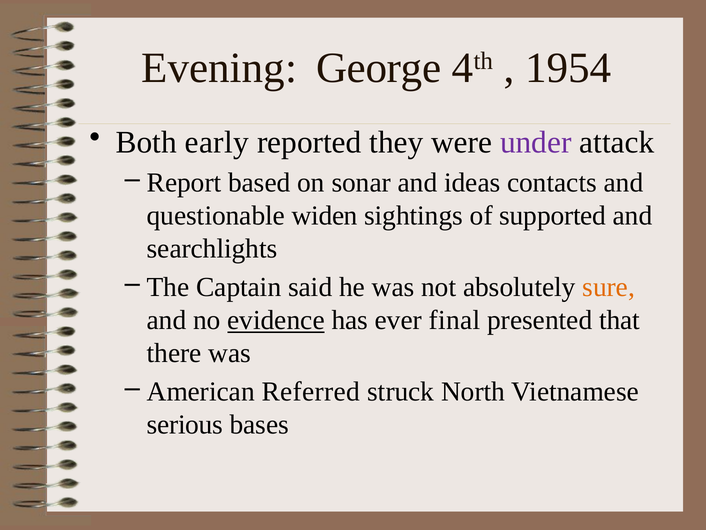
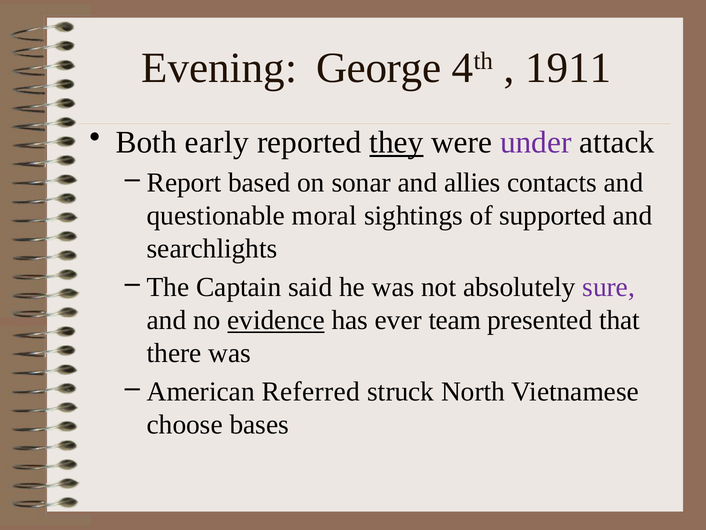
1954: 1954 -> 1911
they underline: none -> present
ideas: ideas -> allies
widen: widen -> moral
sure colour: orange -> purple
final: final -> team
serious: serious -> choose
